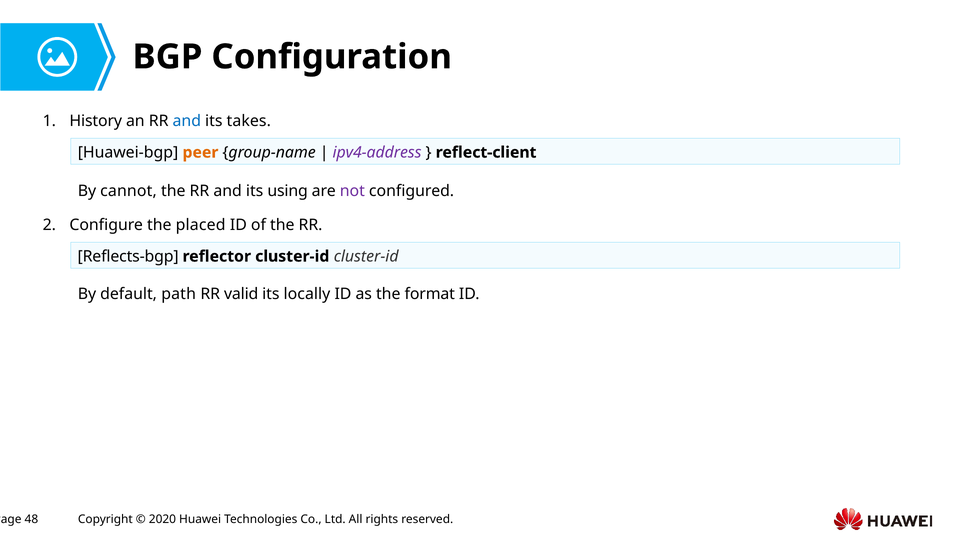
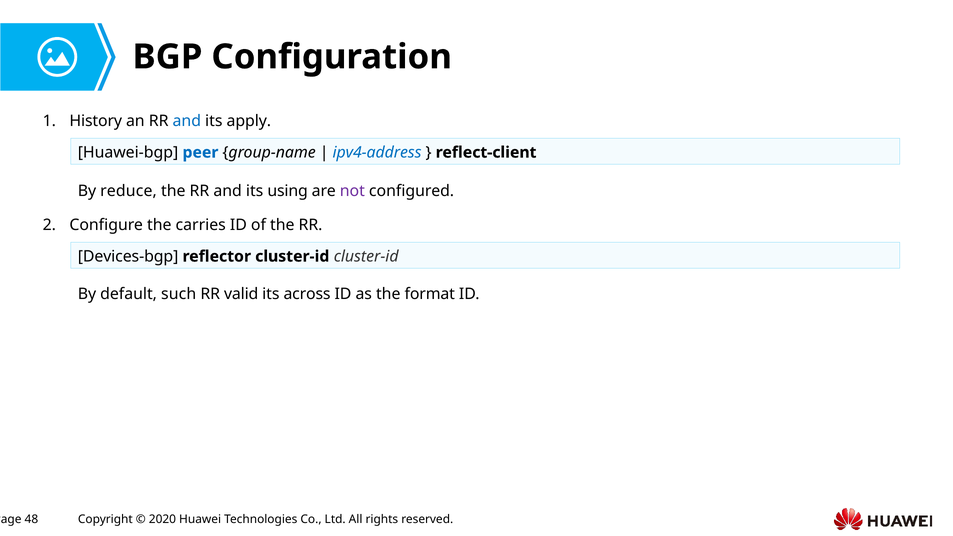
takes: takes -> apply
peer colour: orange -> blue
ipv4-address colour: purple -> blue
cannot: cannot -> reduce
placed: placed -> carries
Reflects-bgp: Reflects-bgp -> Devices-bgp
path: path -> such
locally: locally -> across
